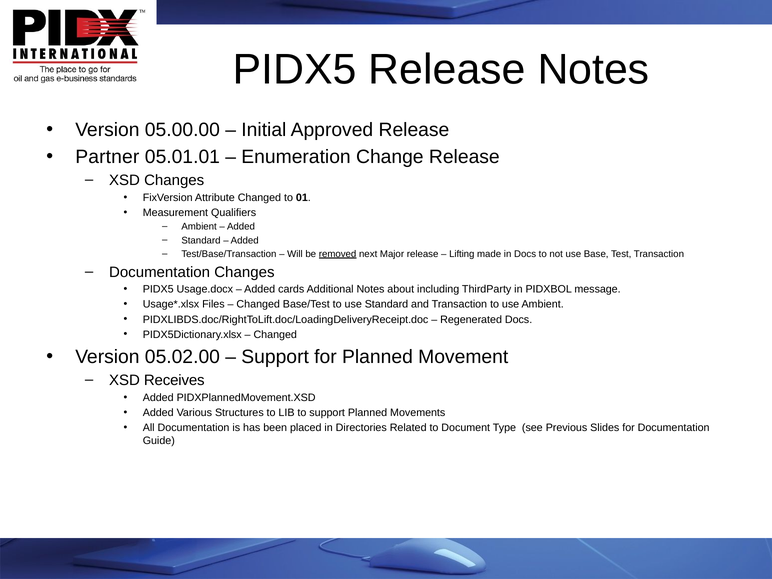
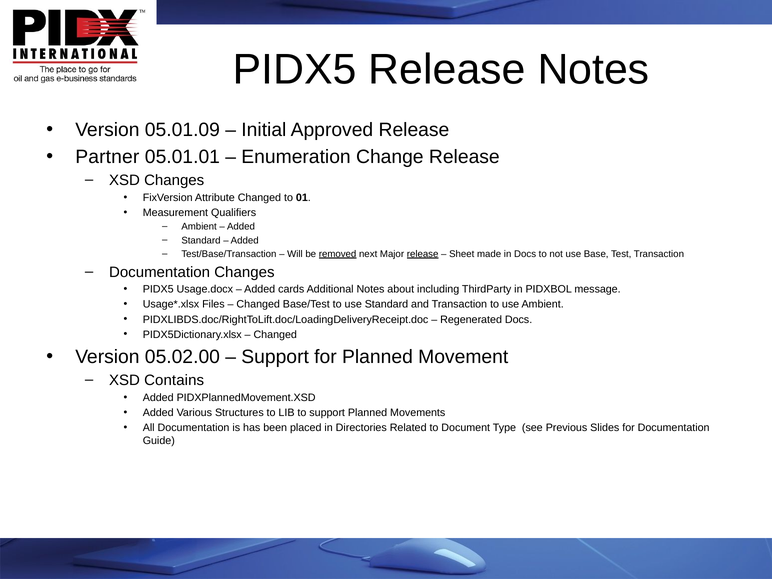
05.00.00: 05.00.00 -> 05.01.09
release at (423, 254) underline: none -> present
Lifting: Lifting -> Sheet
Receives: Receives -> Contains
